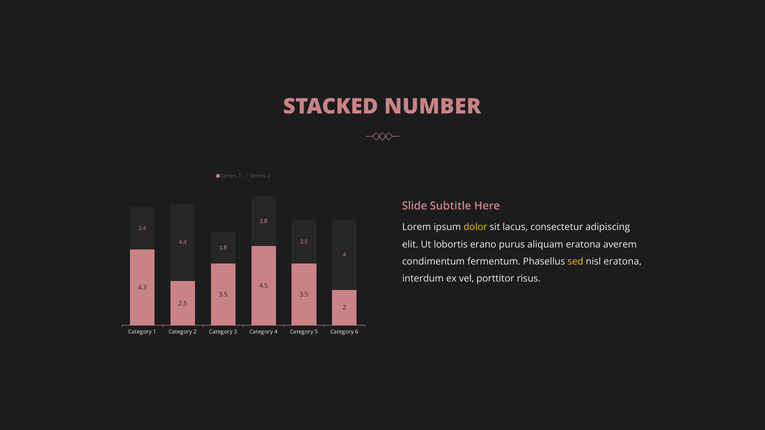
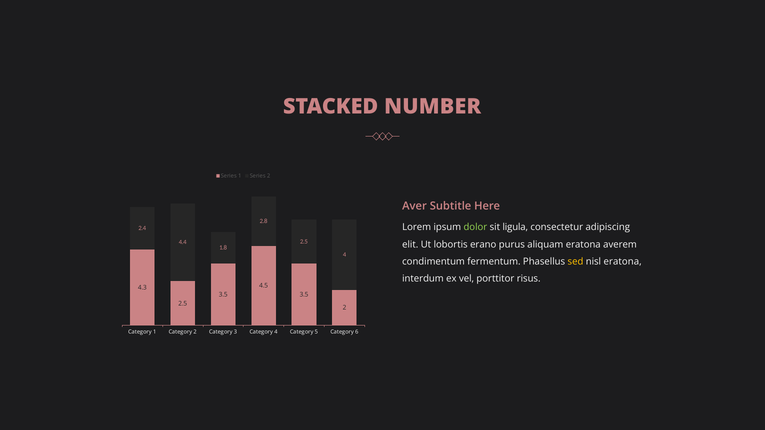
Slide: Slide -> Aver
dolor colour: yellow -> light green
lacus: lacus -> ligula
